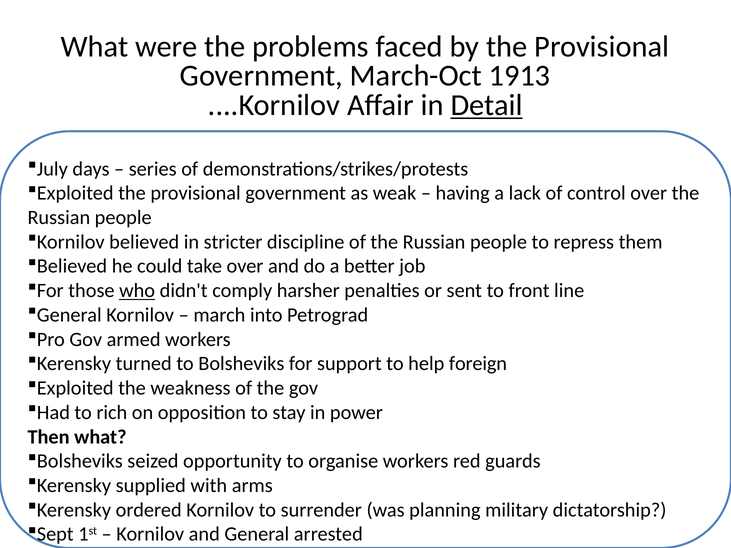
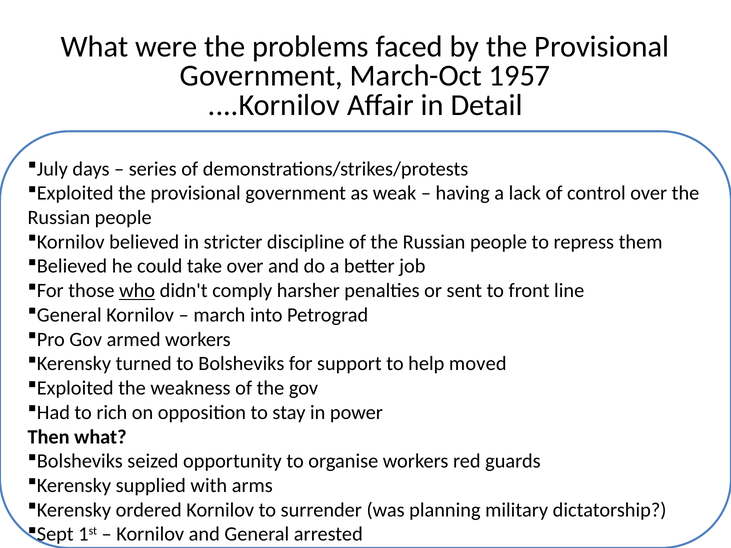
1913: 1913 -> 1957
Detail underline: present -> none
foreign: foreign -> moved
